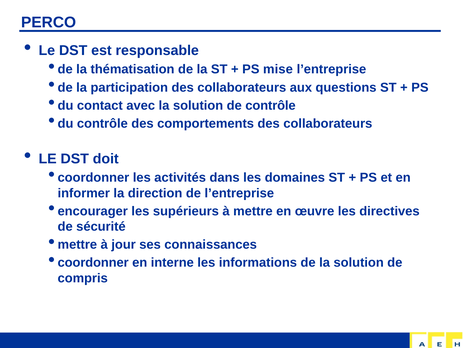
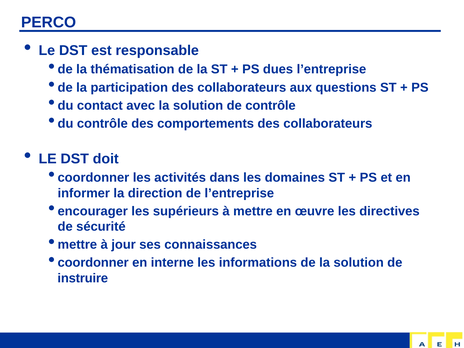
mise: mise -> dues
compris: compris -> instruire
